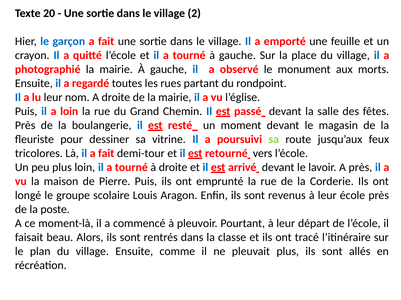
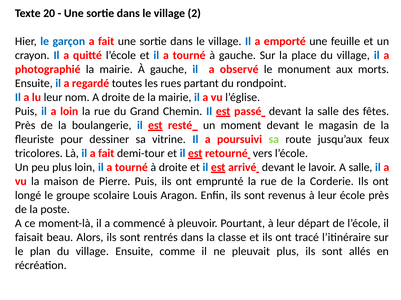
A près: près -> salle
